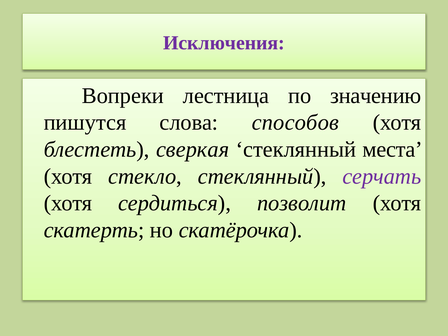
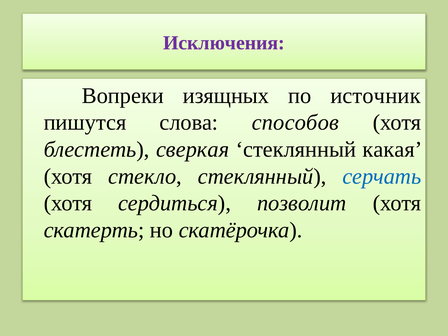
лестница: лестница -> изящных
значению: значению -> источник
места: места -> какая
серчать colour: purple -> blue
